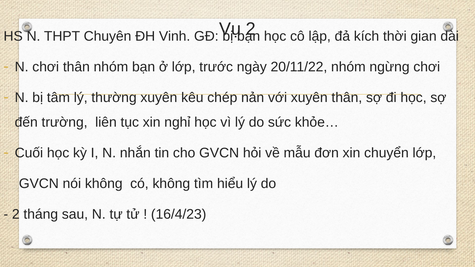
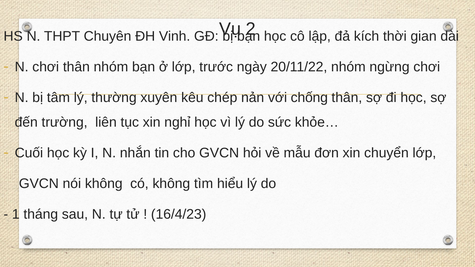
với xuyên: xuyên -> chống
2 at (16, 214): 2 -> 1
